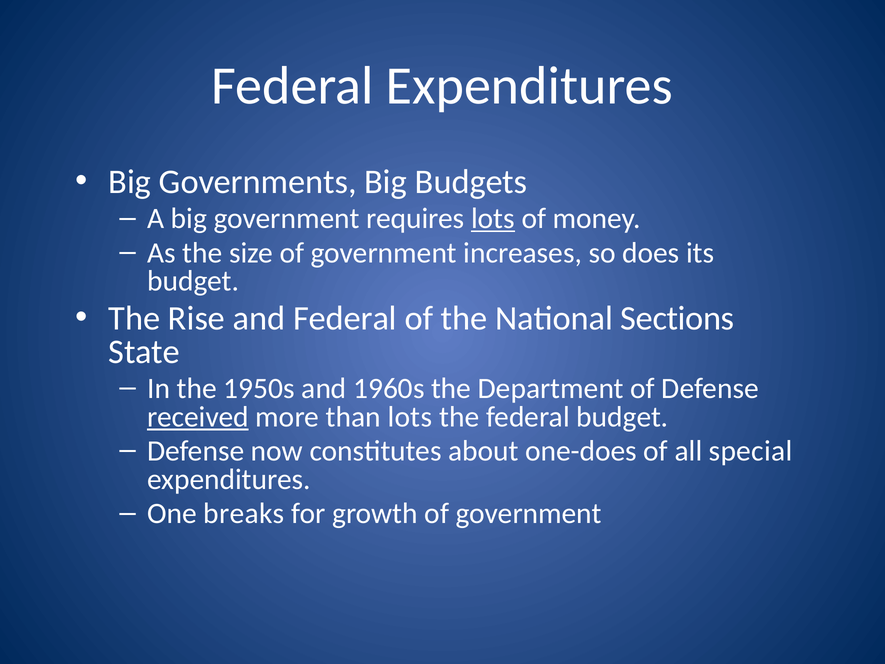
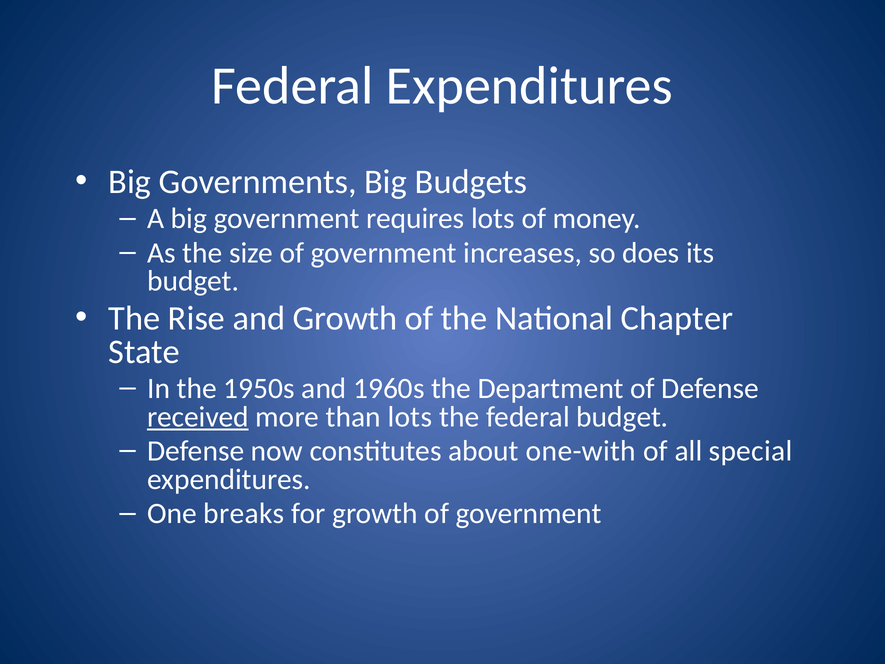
lots at (493, 219) underline: present -> none
and Federal: Federal -> Growth
Sections: Sections -> Chapter
one-does: one-does -> one-with
